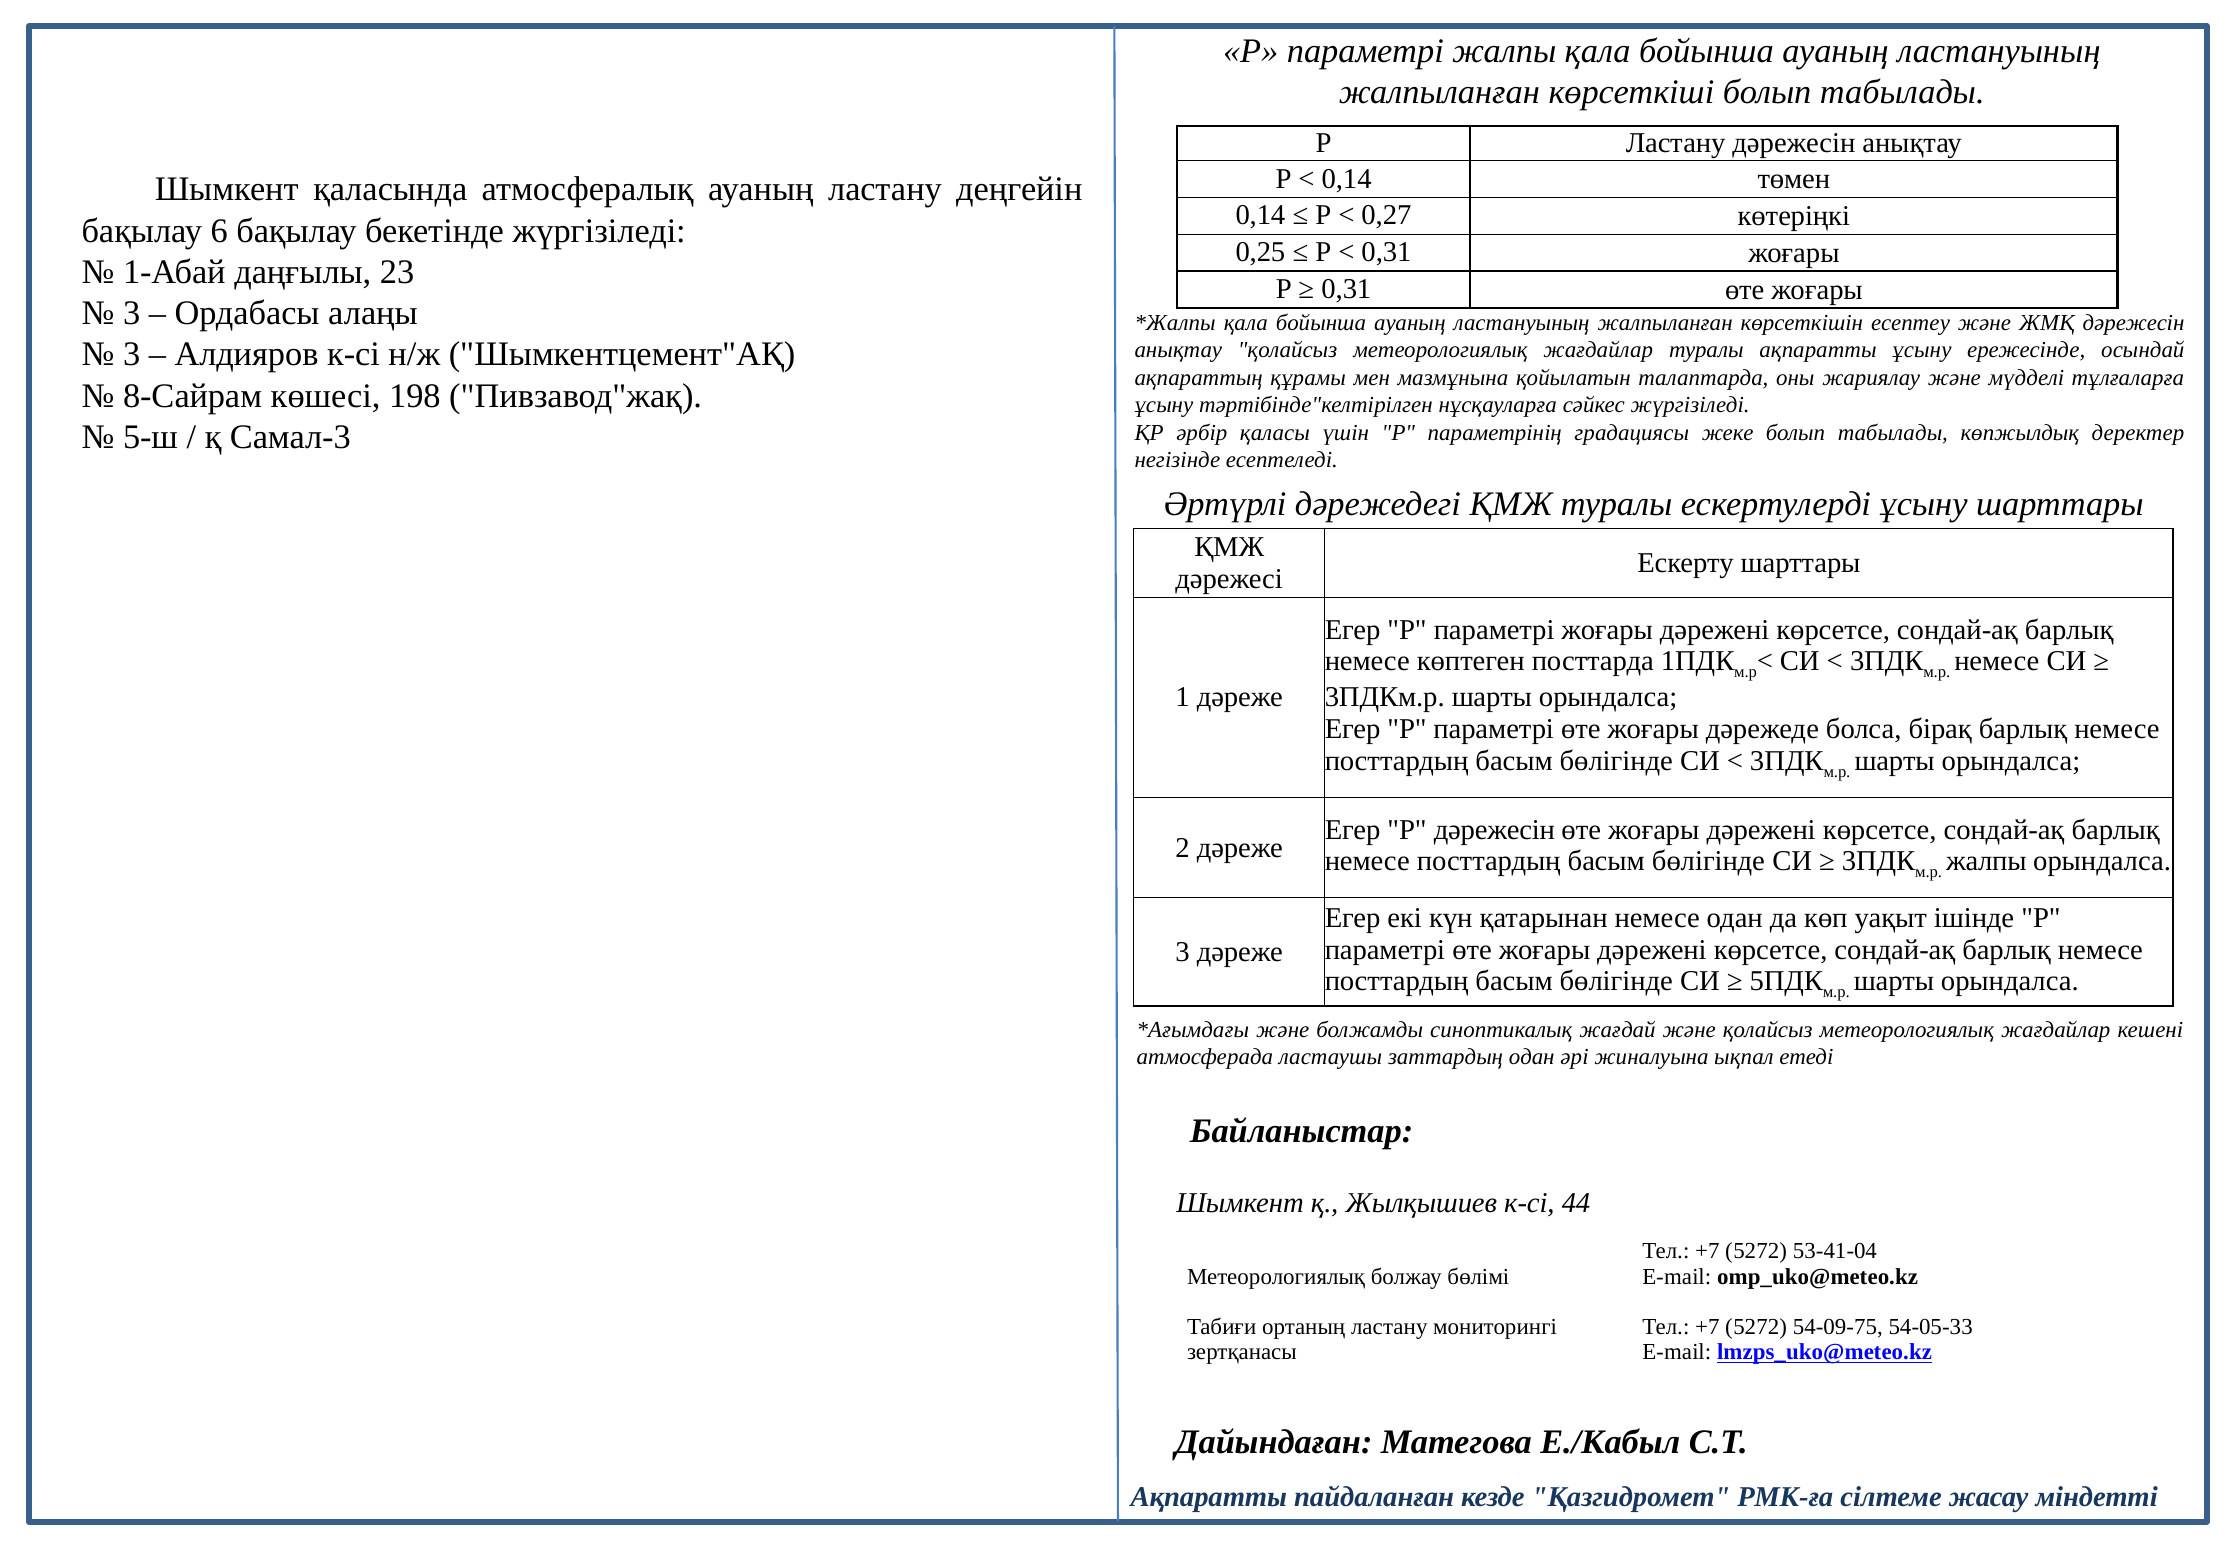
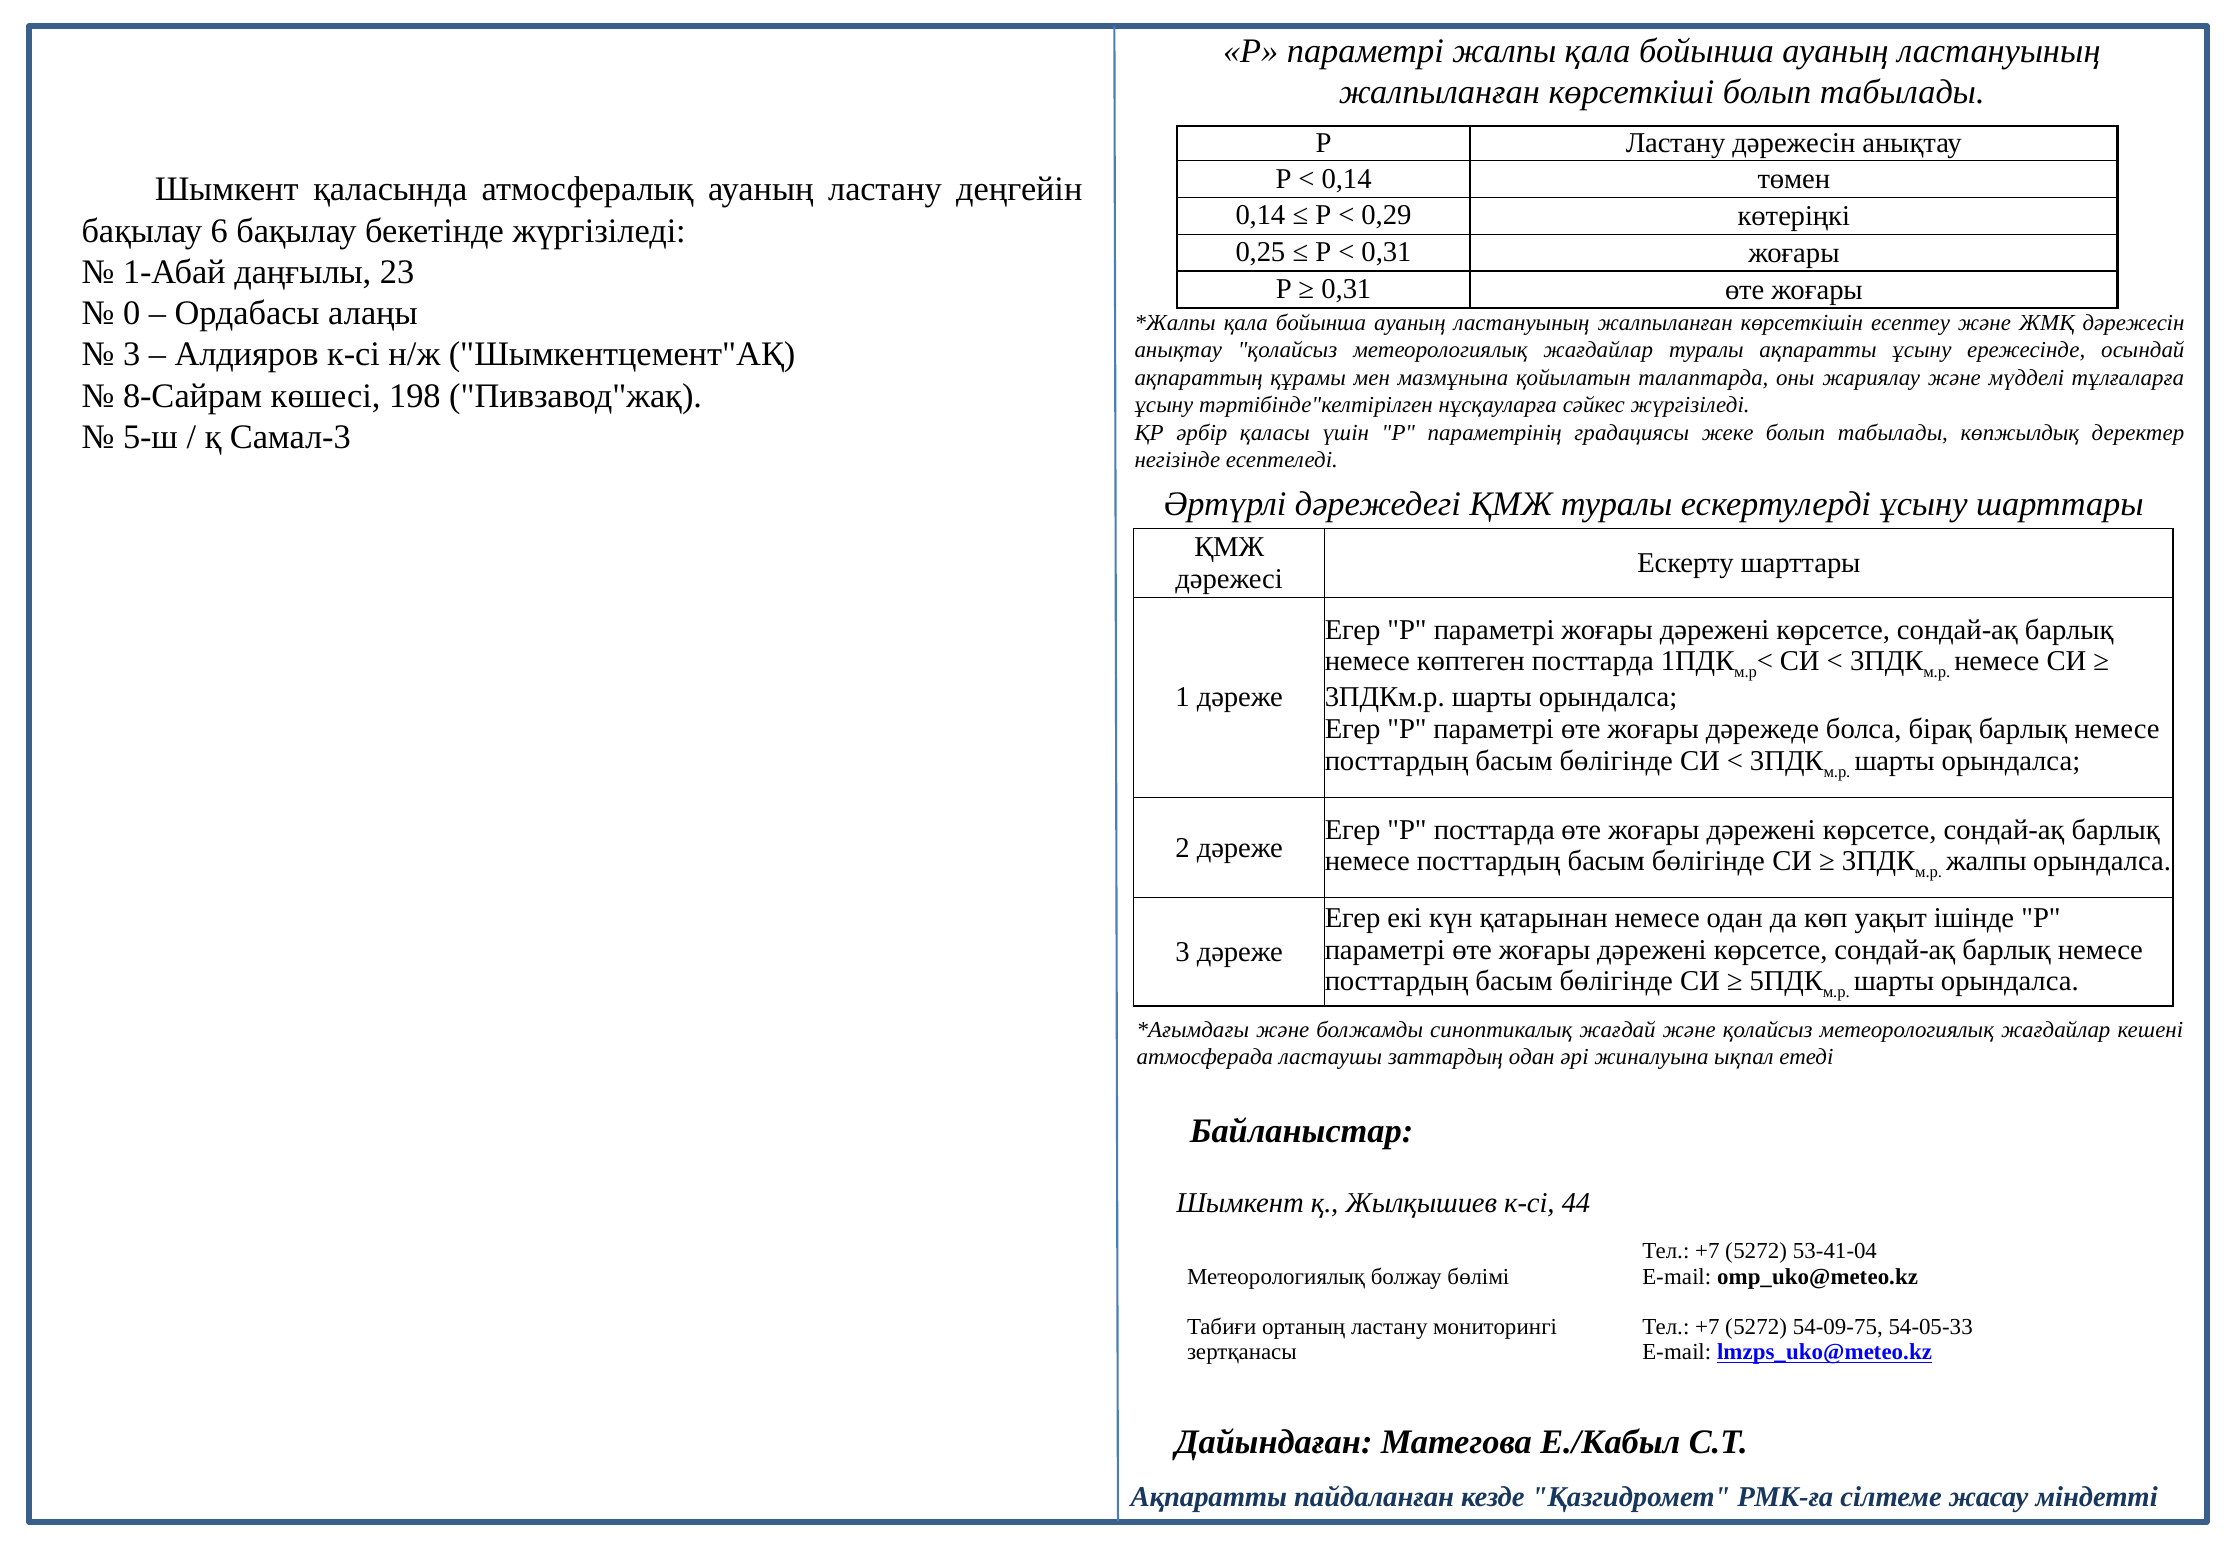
0,27: 0,27 -> 0,29
3 at (132, 313): 3 -> 0
Р дәрежесін: дәрежесін -> посттарда
